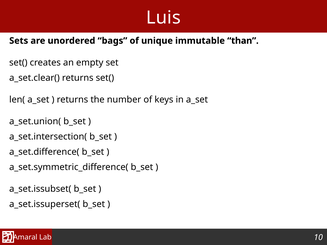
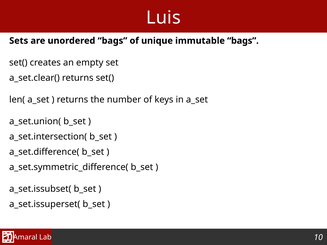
immutable than: than -> bags
